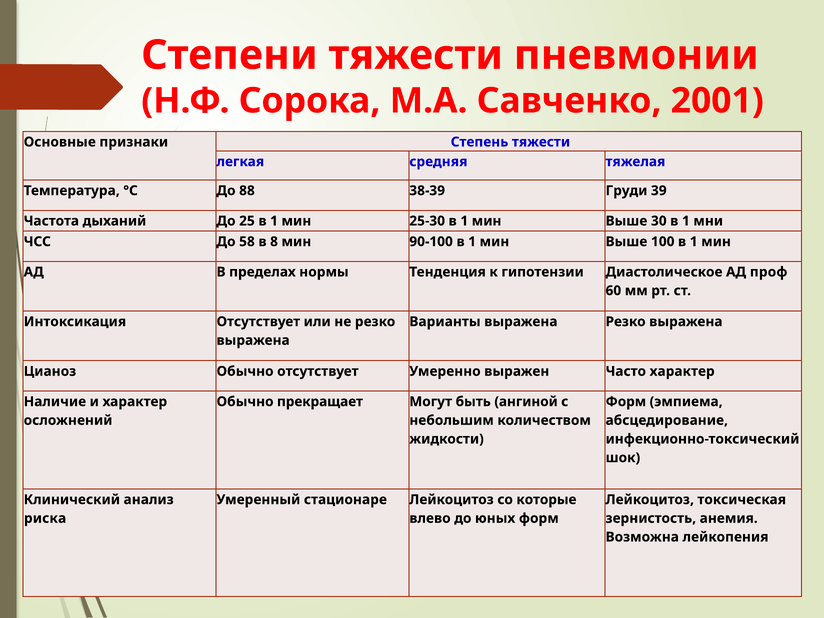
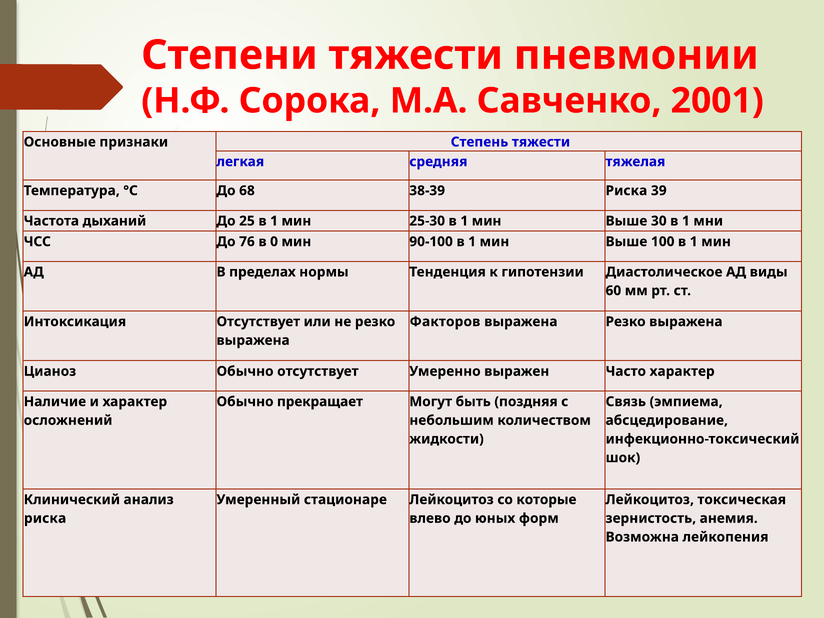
88: 88 -> 68
38-39 Груди: Груди -> Риска
58: 58 -> 76
8: 8 -> 0
проф: проф -> виды
Варианты: Варианты -> Факторов
ангиной: ангиной -> поздняя
Форм at (626, 402): Форм -> Связь
